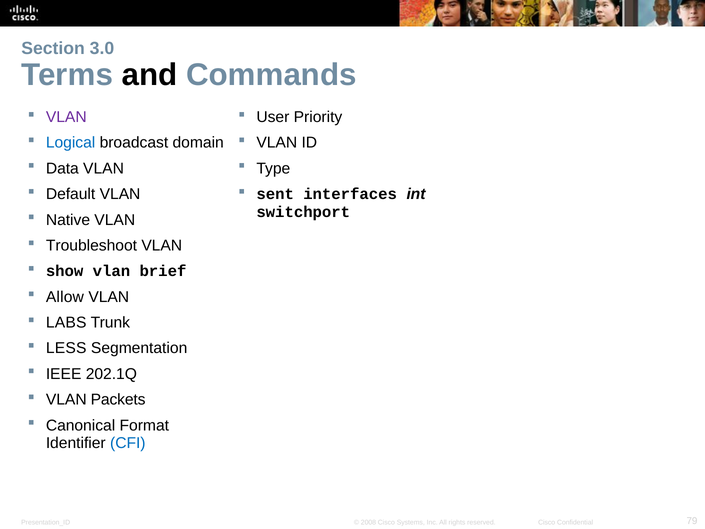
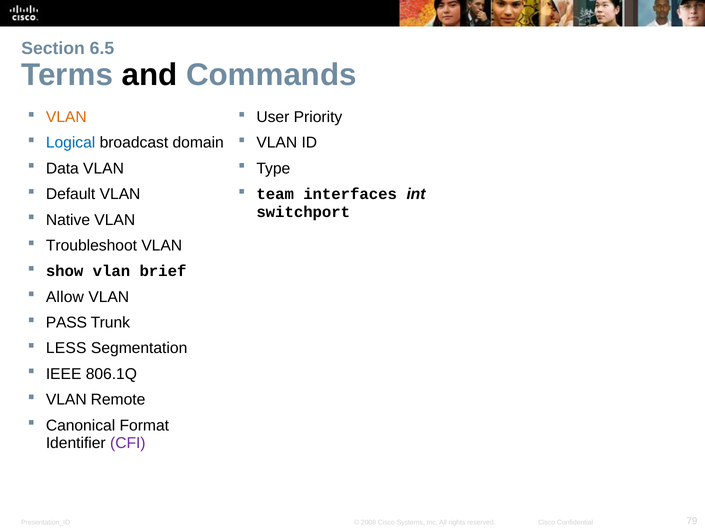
3.0: 3.0 -> 6.5
VLAN at (66, 117) colour: purple -> orange
sent: sent -> team
LABS: LABS -> PASS
202.1Q: 202.1Q -> 806.1Q
Packets: Packets -> Remote
CFI colour: blue -> purple
